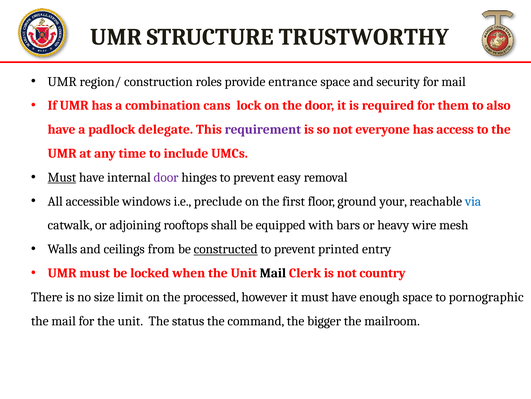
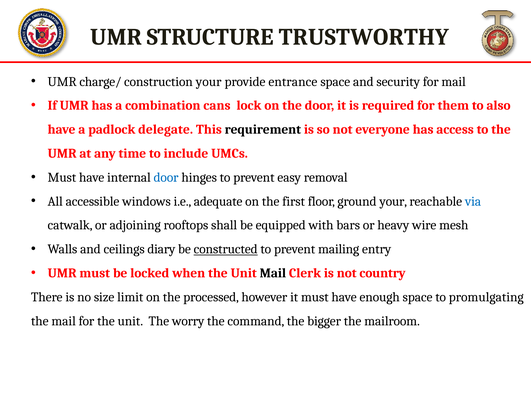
region/: region/ -> charge/
construction roles: roles -> your
requirement colour: purple -> black
Must at (62, 177) underline: present -> none
door at (166, 177) colour: purple -> blue
preclude: preclude -> adequate
from: from -> diary
printed: printed -> mailing
pornographic: pornographic -> promulgating
status: status -> worry
